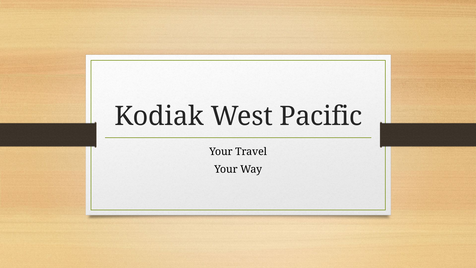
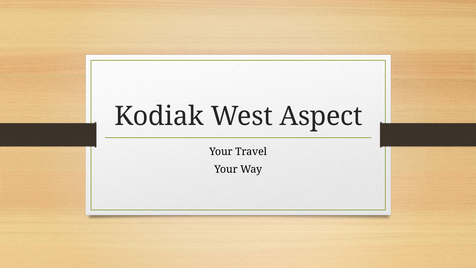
Pacific: Pacific -> Aspect
